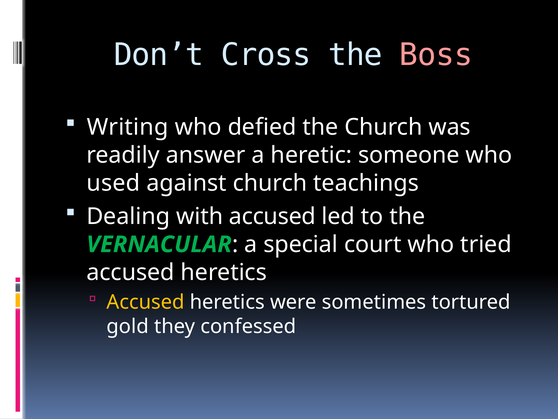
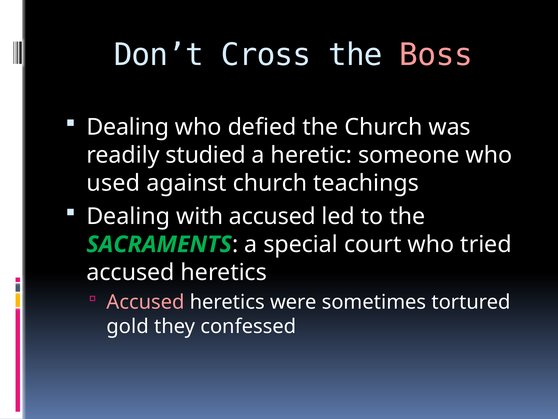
Writing at (128, 127): Writing -> Dealing
answer: answer -> studied
VERNACULAR: VERNACULAR -> SACRAMENTS
Accused at (146, 302) colour: yellow -> pink
